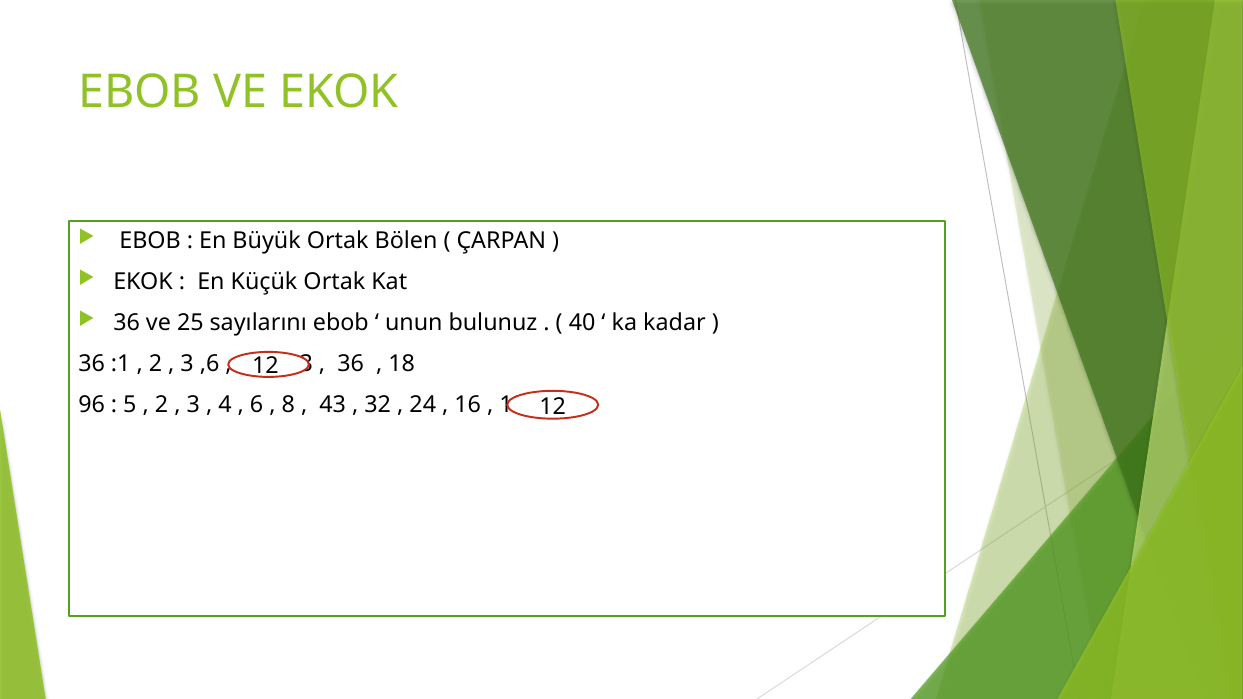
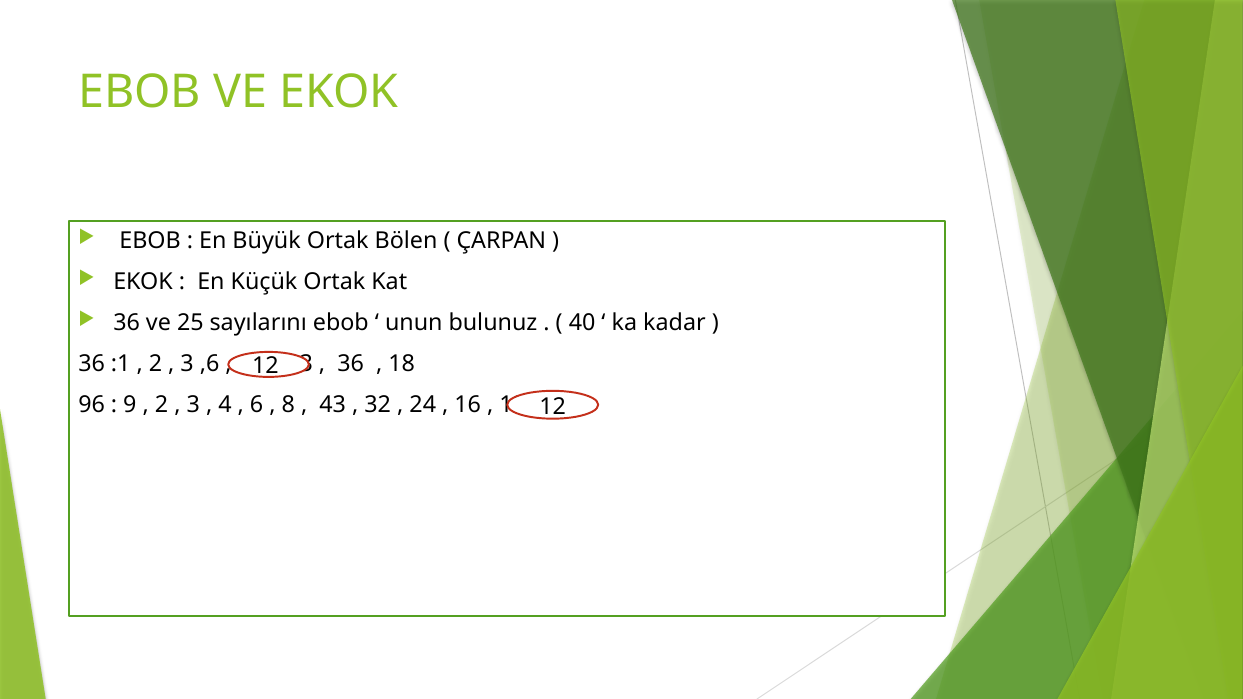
5: 5 -> 9
